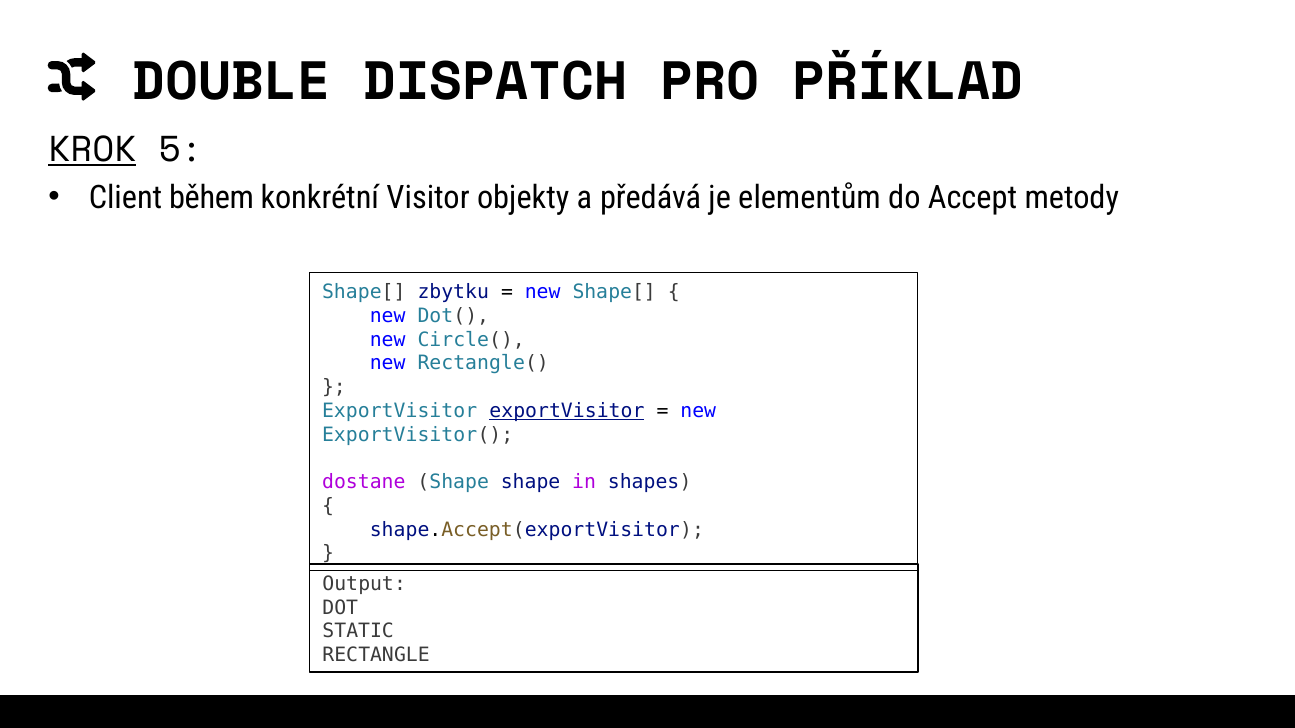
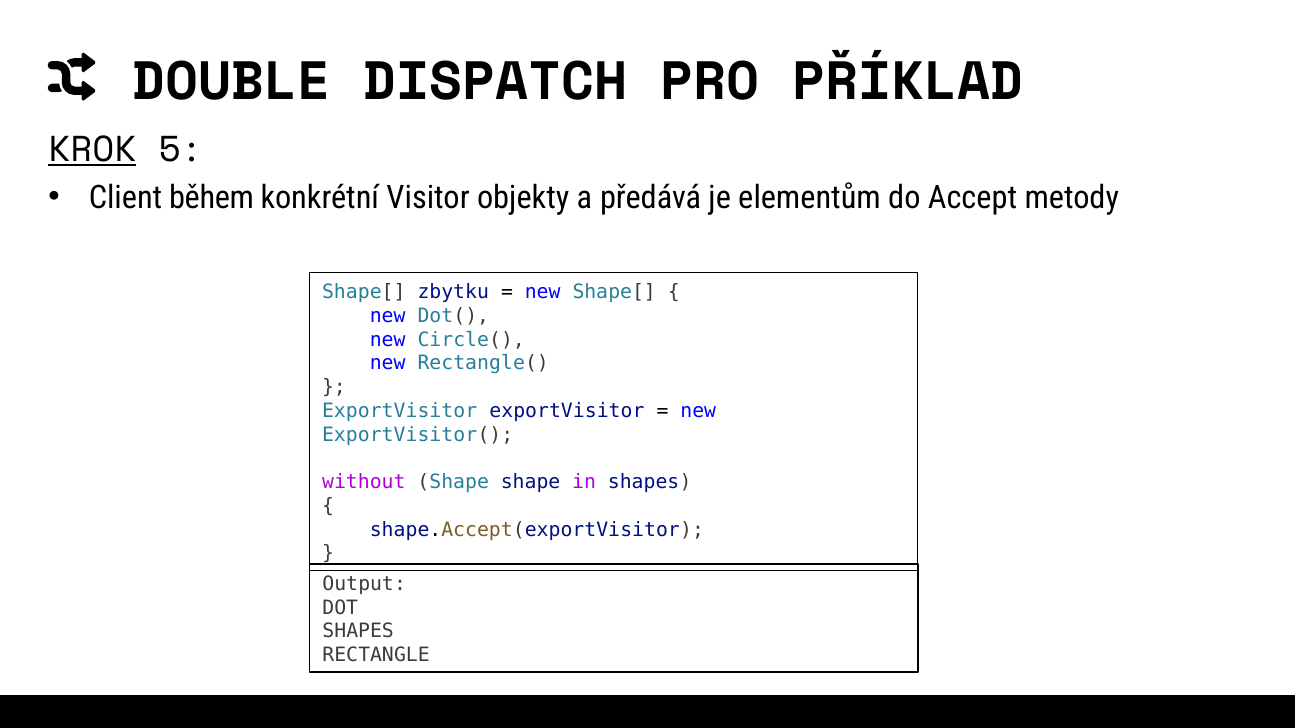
exportVisitor at (567, 411) underline: present -> none
dostane: dostane -> without
STATIC at (358, 632): STATIC -> SHAPES
